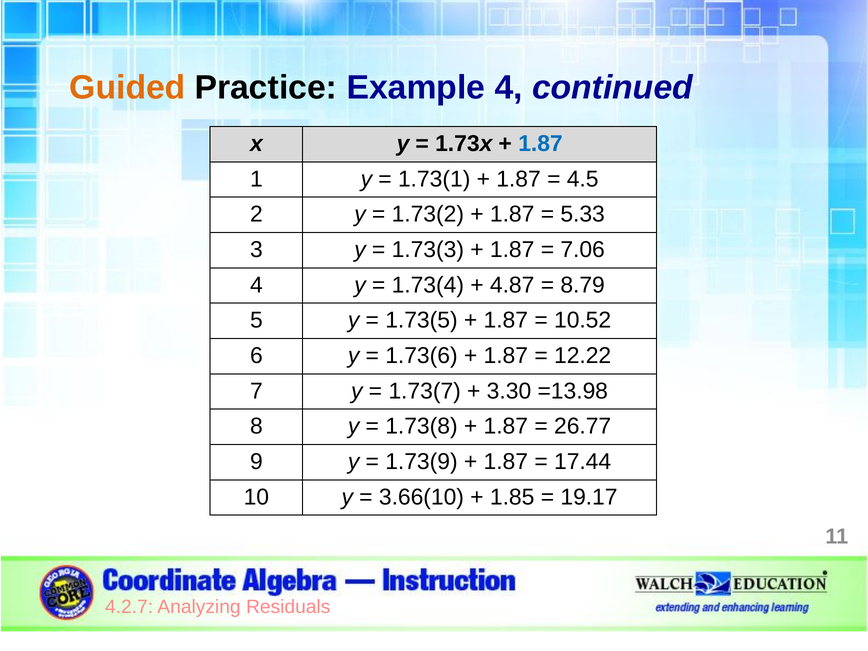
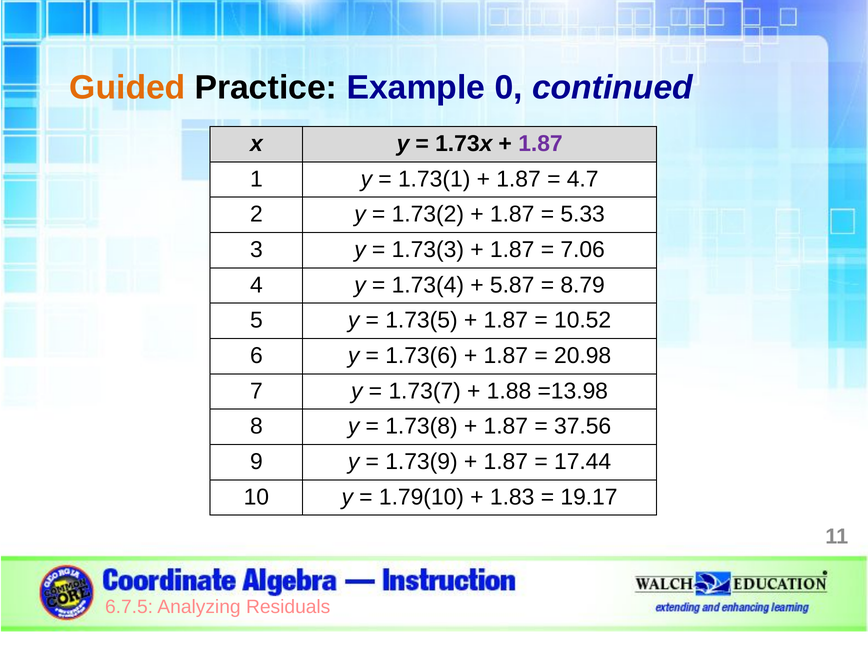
Example 4: 4 -> 0
1.87 at (540, 144) colour: blue -> purple
4.5: 4.5 -> 4.7
4.87: 4.87 -> 5.87
12.22: 12.22 -> 20.98
3.30: 3.30 -> 1.88
26.77: 26.77 -> 37.56
3.66(10: 3.66(10 -> 1.79(10
1.85: 1.85 -> 1.83
4.2.7: 4.2.7 -> 6.7.5
